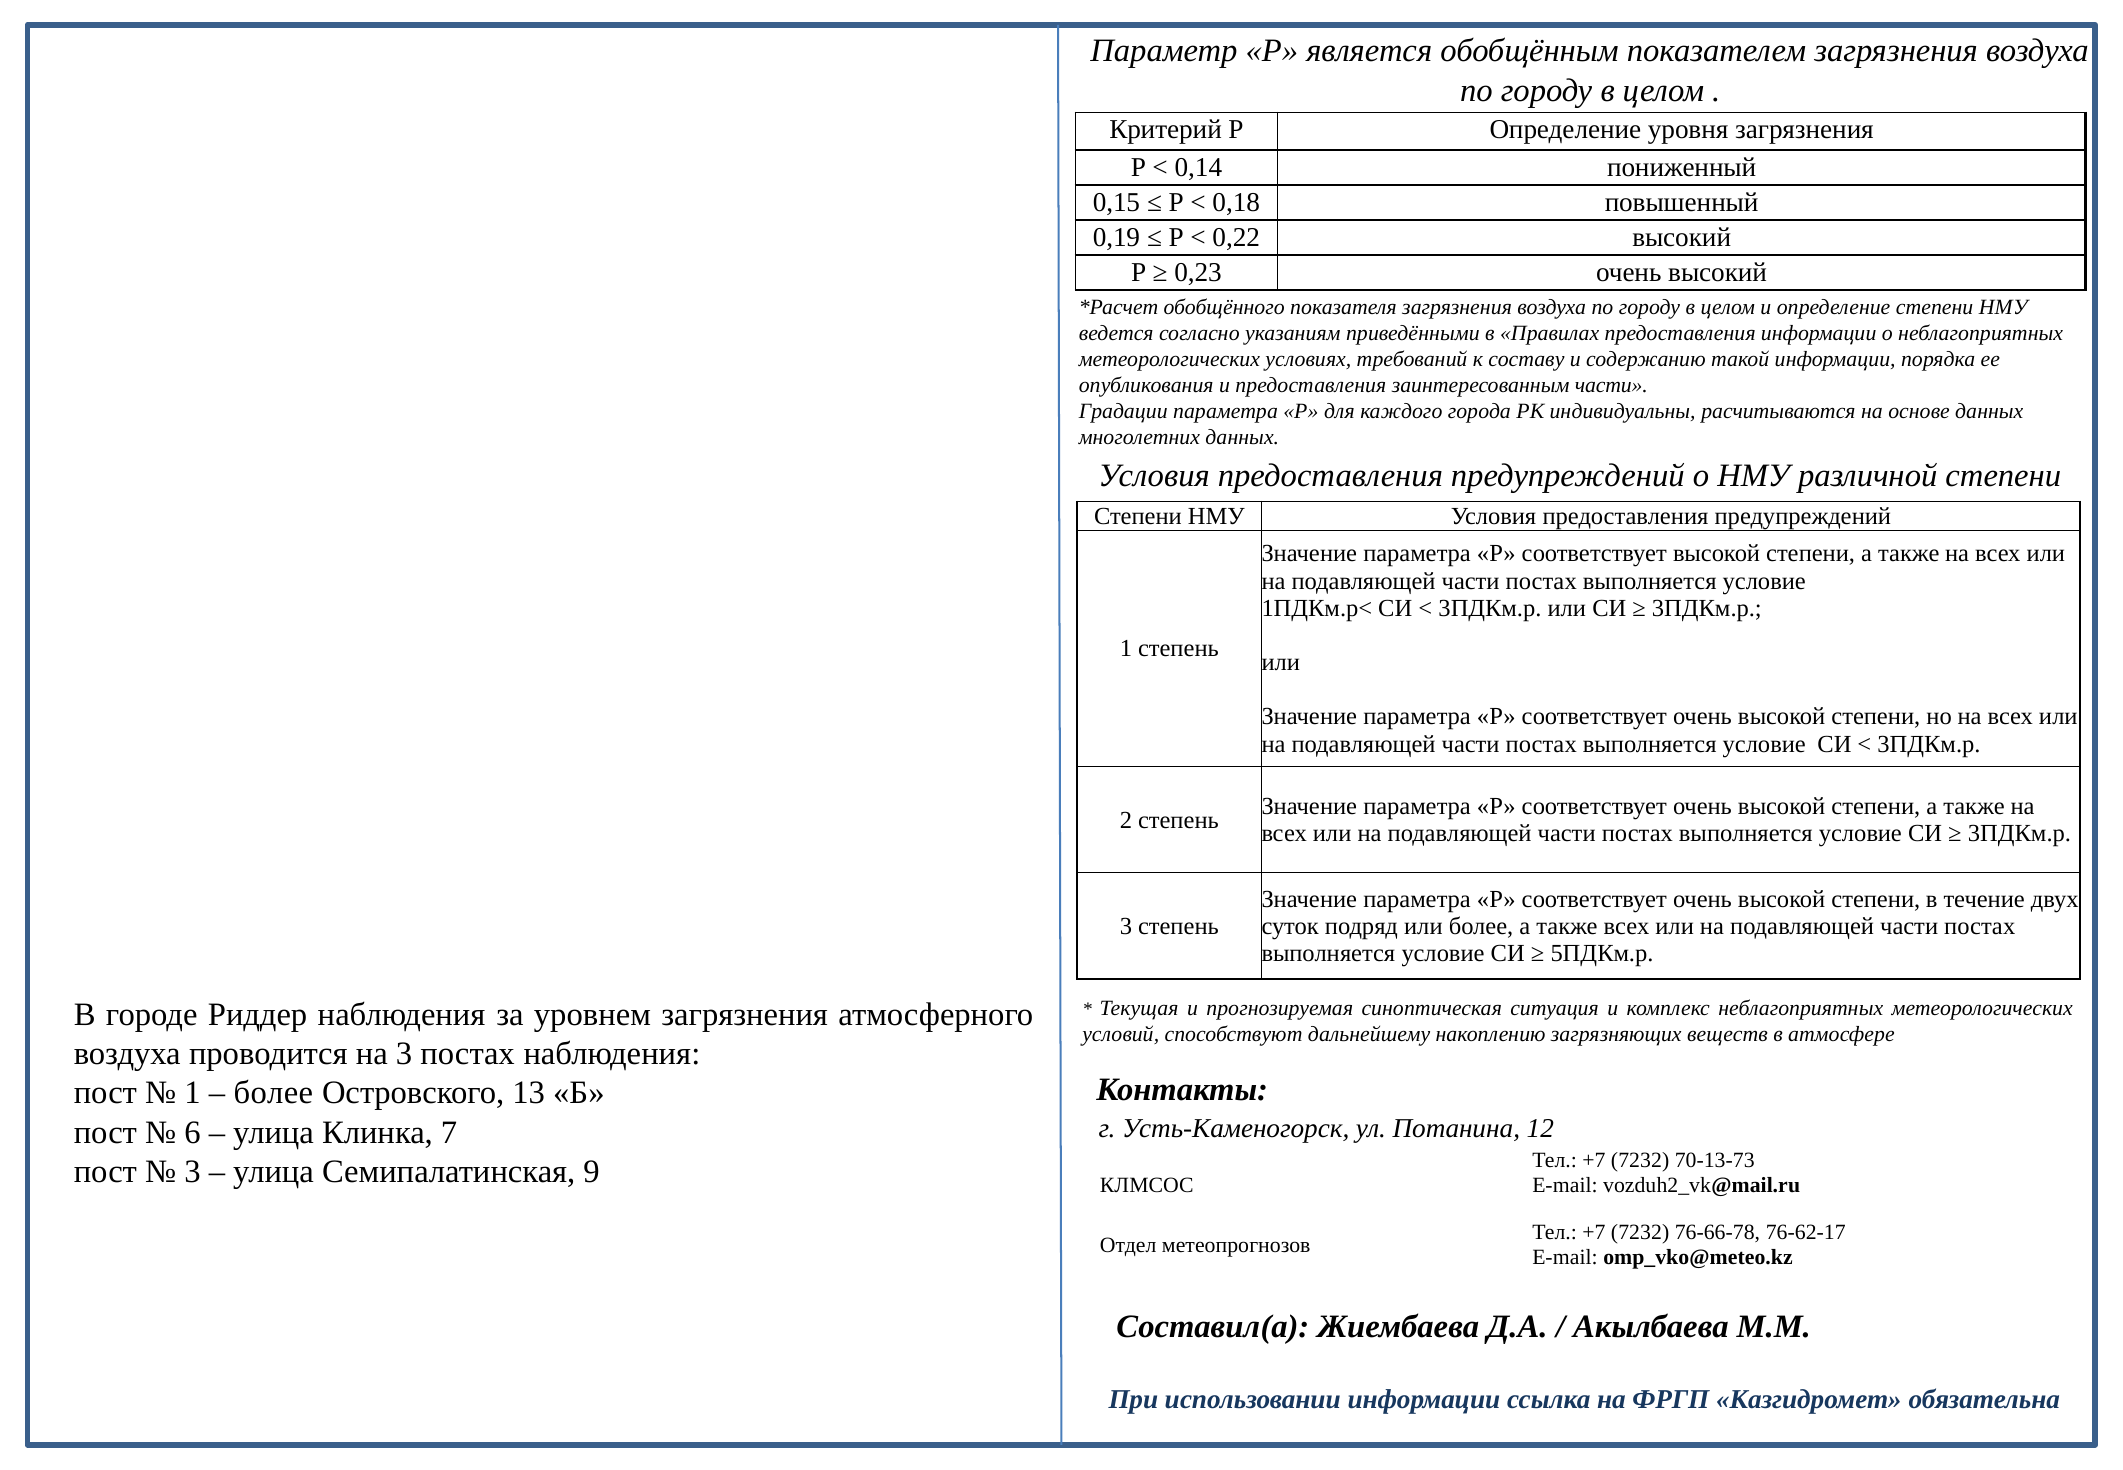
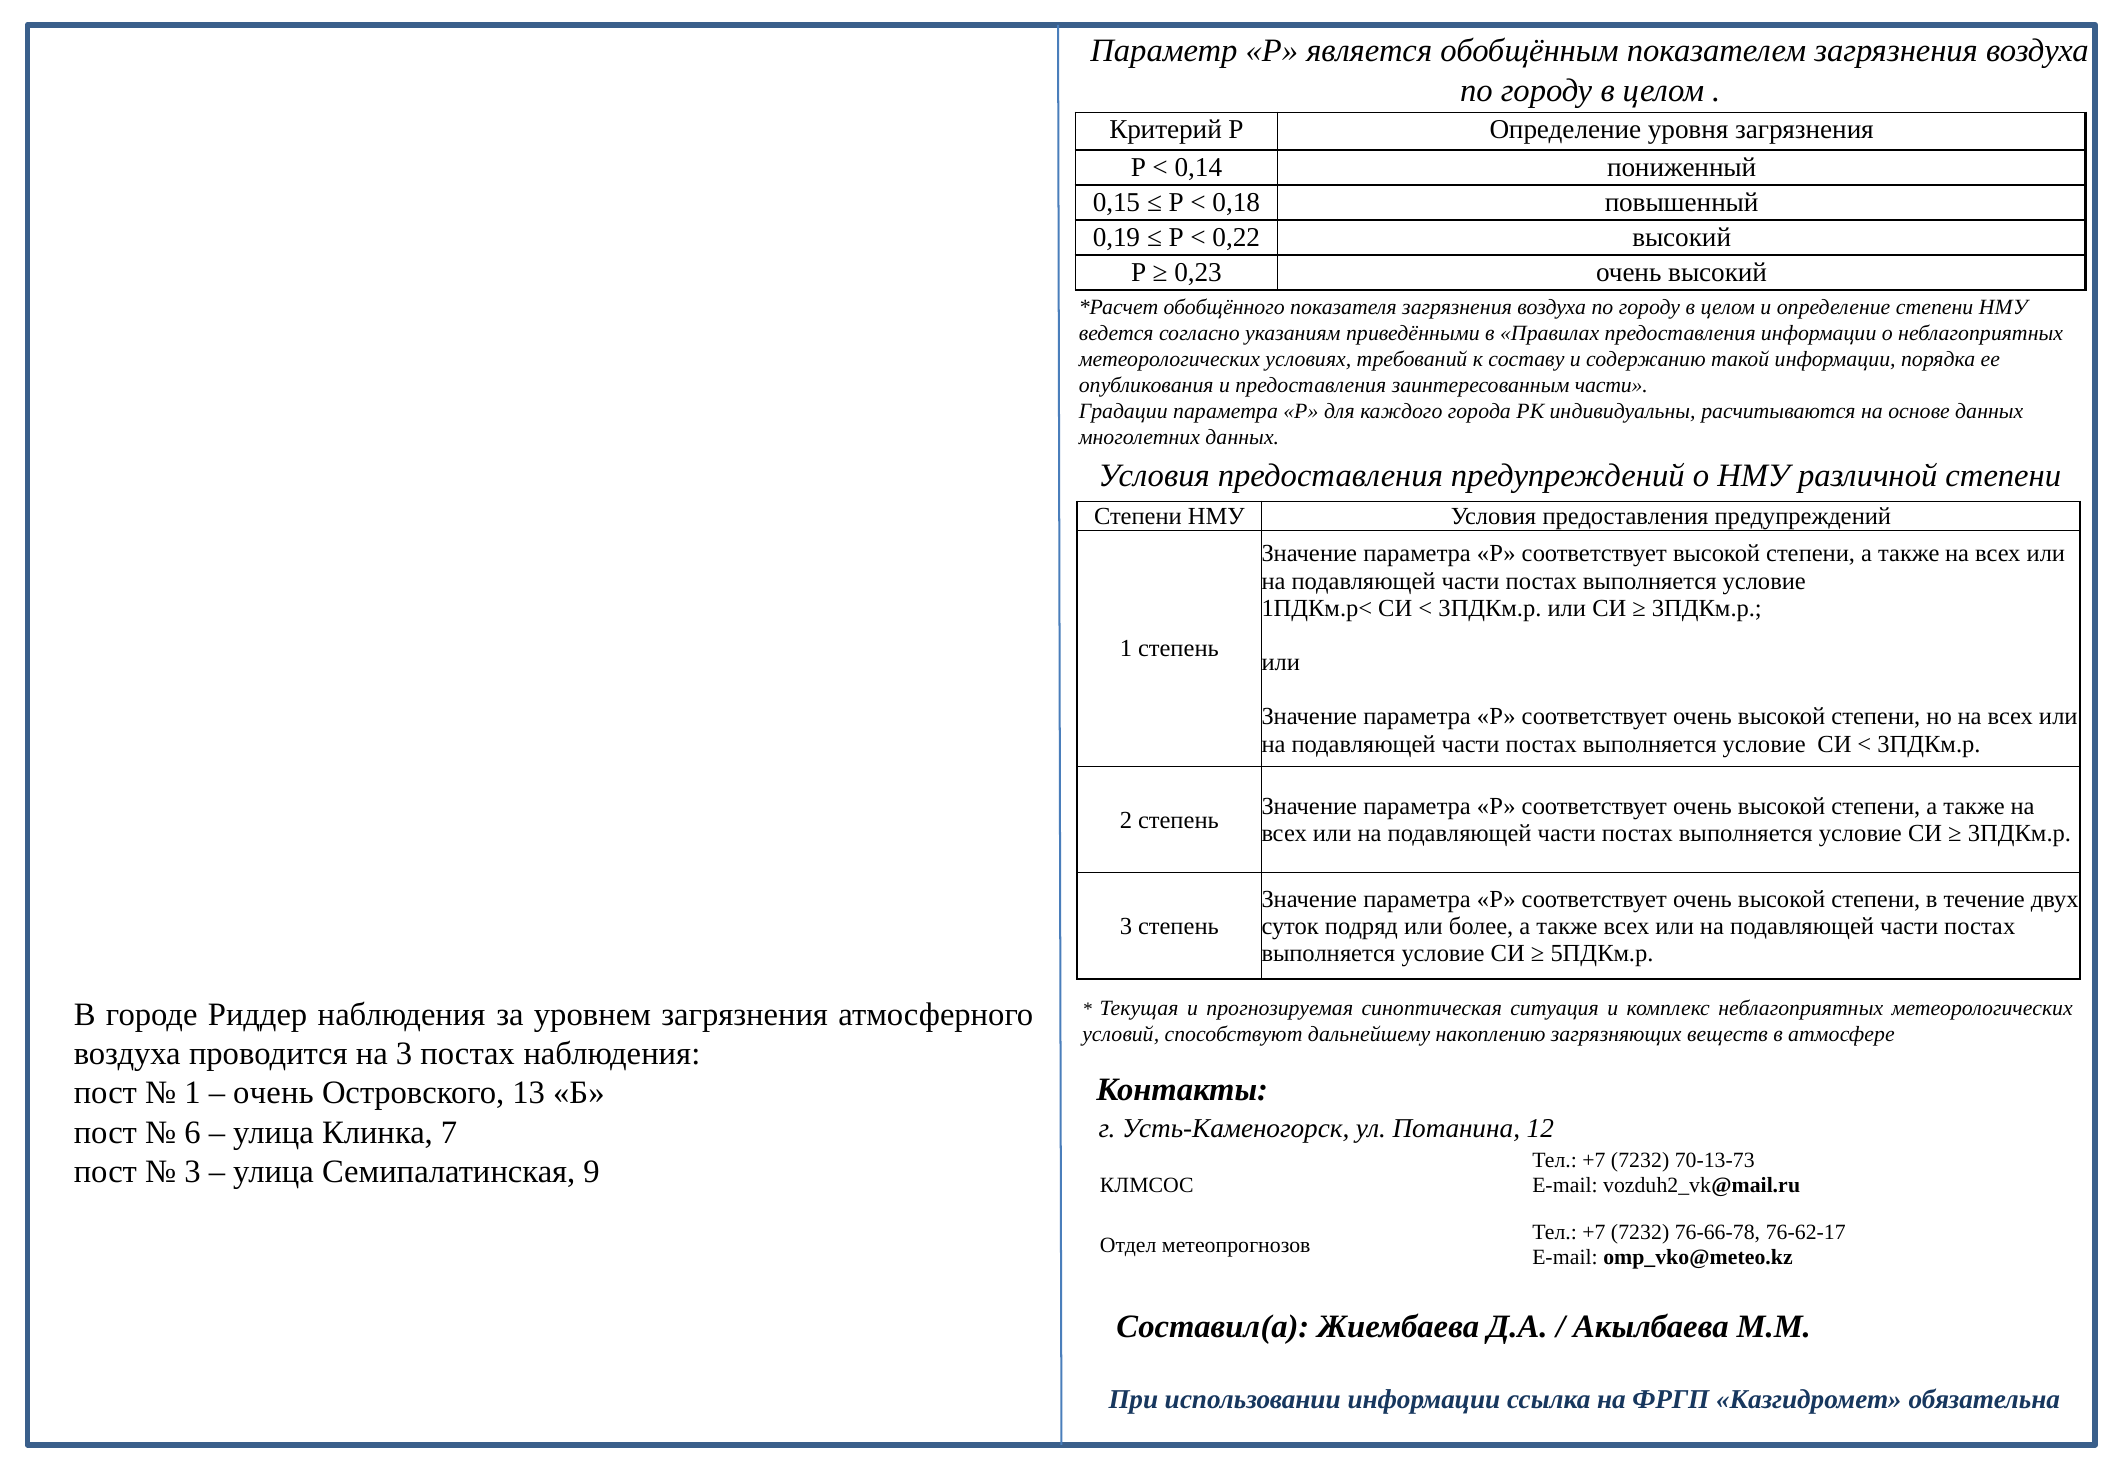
более at (273, 1093): более -> очень
